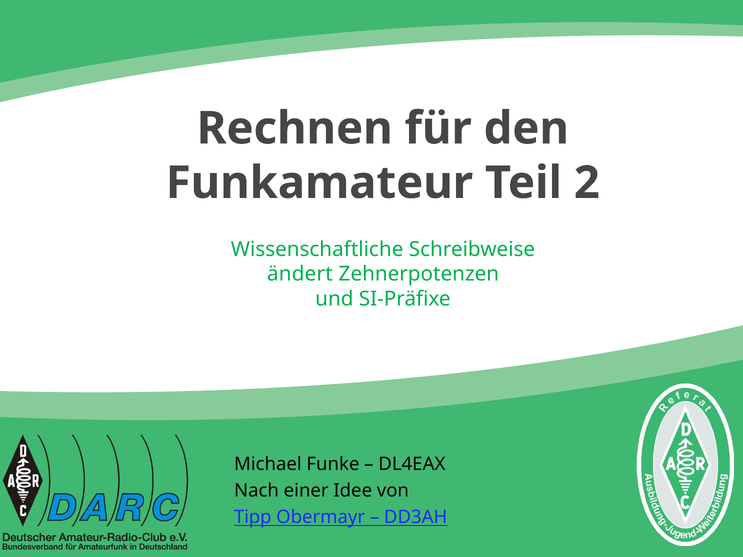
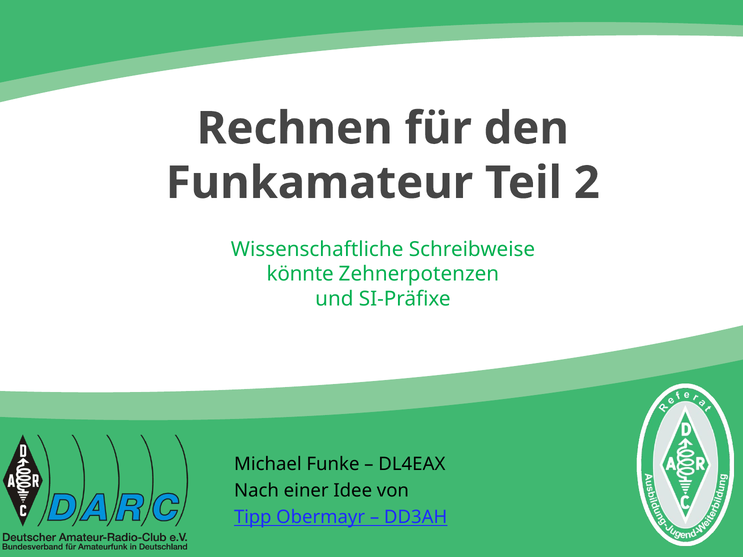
ändert: ändert -> könnte
